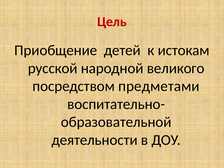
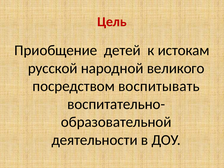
предметами: предметами -> воспитывать
